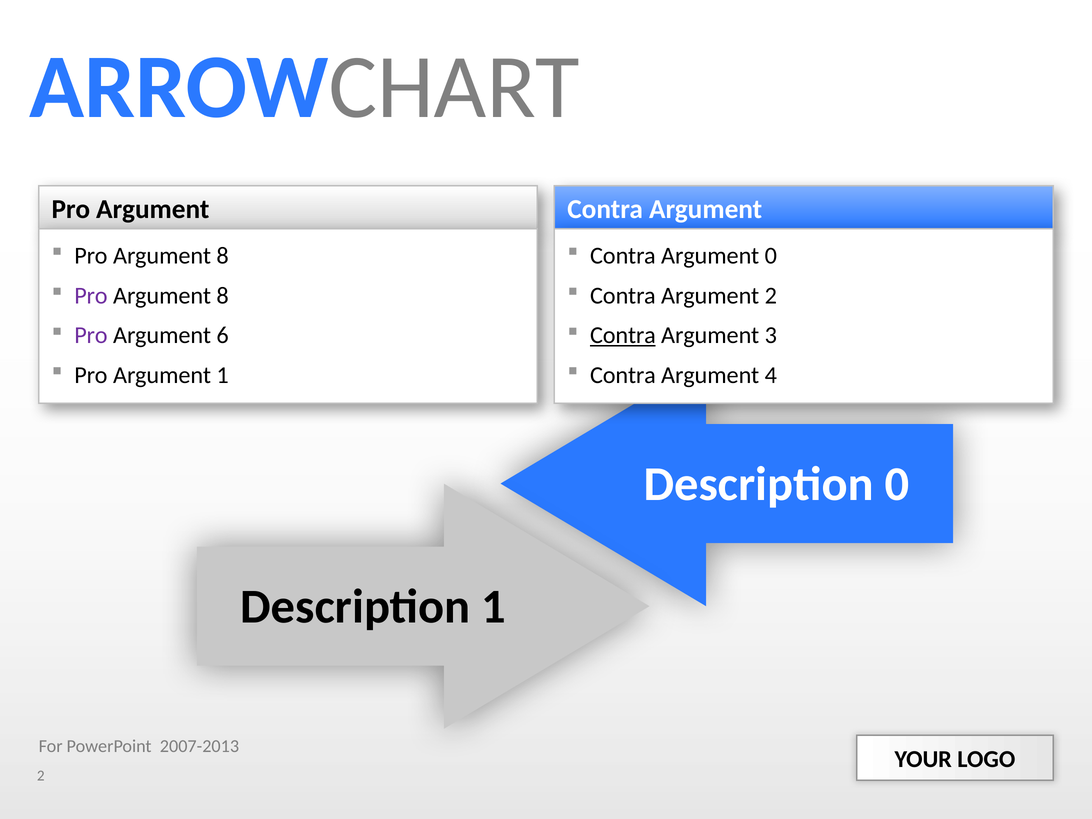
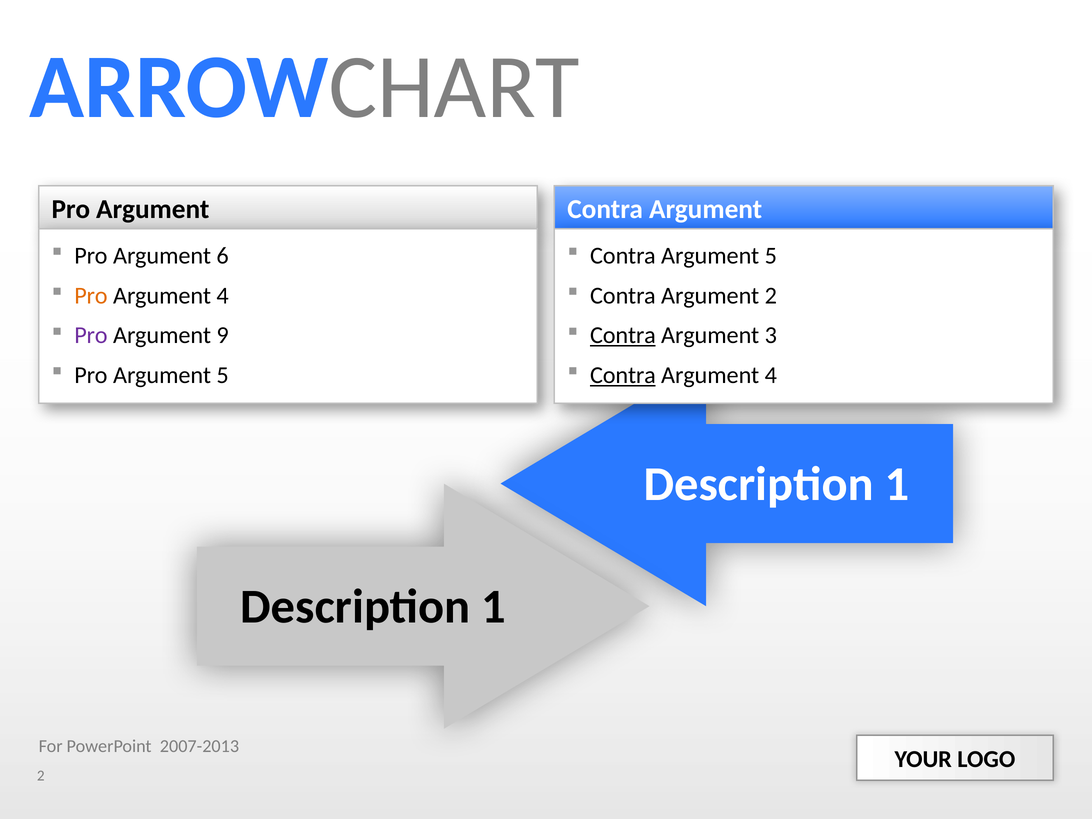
8 at (223, 256): 8 -> 6
Contra Argument 0: 0 -> 5
Pro at (91, 296) colour: purple -> orange
8 at (223, 296): 8 -> 4
6: 6 -> 9
Pro Argument 1: 1 -> 5
Contra at (623, 375) underline: none -> present
0 at (897, 484): 0 -> 1
